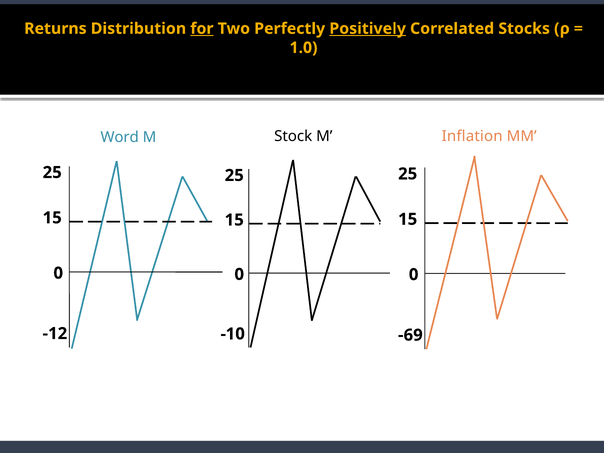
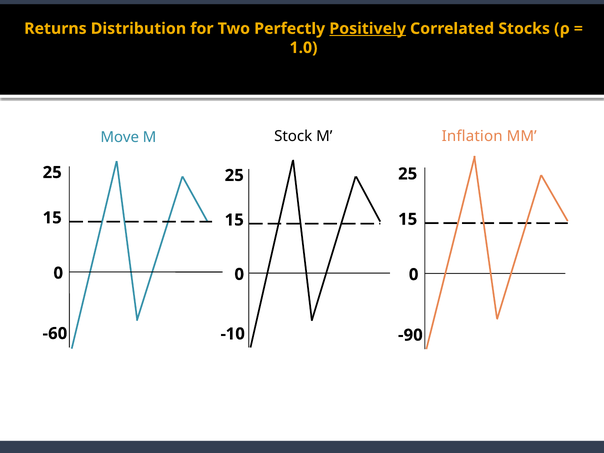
for underline: present -> none
Word: Word -> Move
-12: -12 -> -60
-69: -69 -> -90
